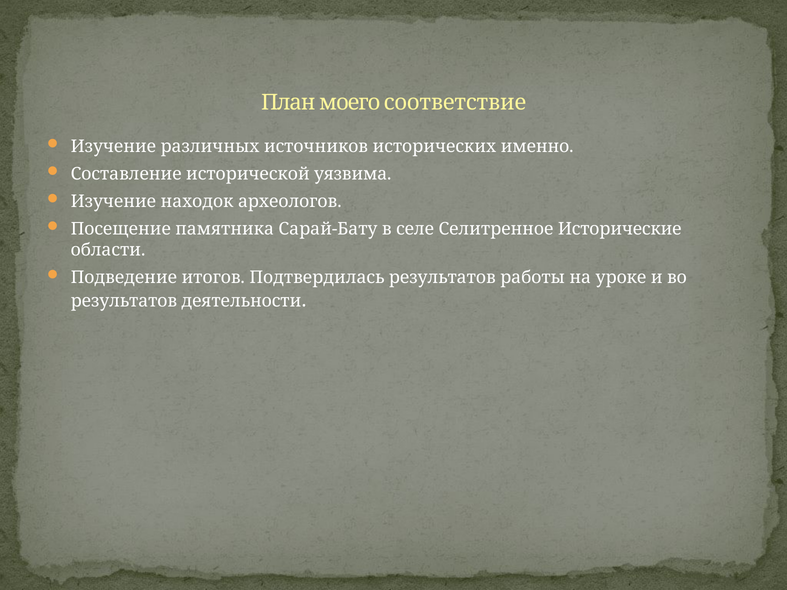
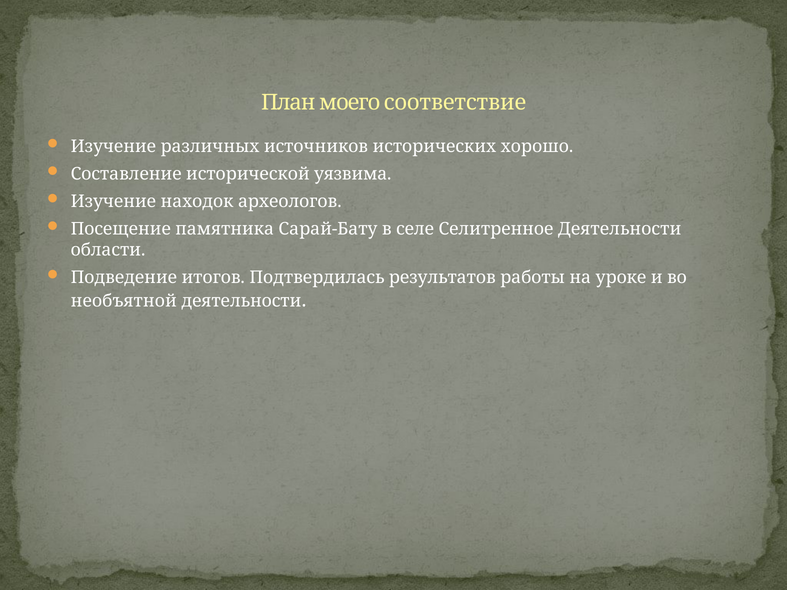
именно: именно -> хорошо
Селитренное Исторические: Исторические -> Деятельности
результатов at (124, 301): результатов -> необъятной
